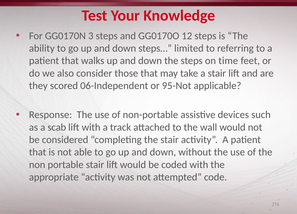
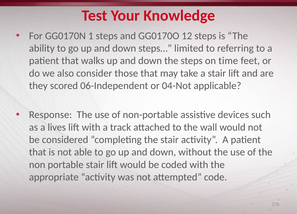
3: 3 -> 1
95-Not: 95-Not -> 04-Not
scab: scab -> lives
